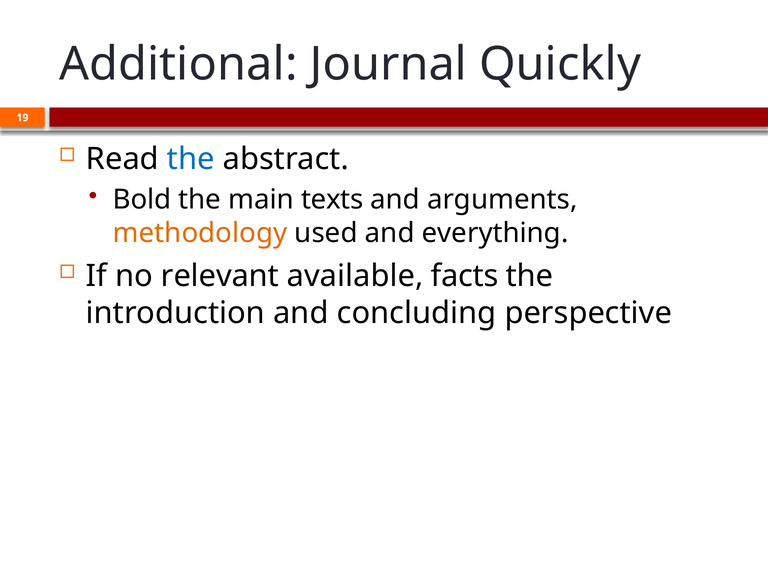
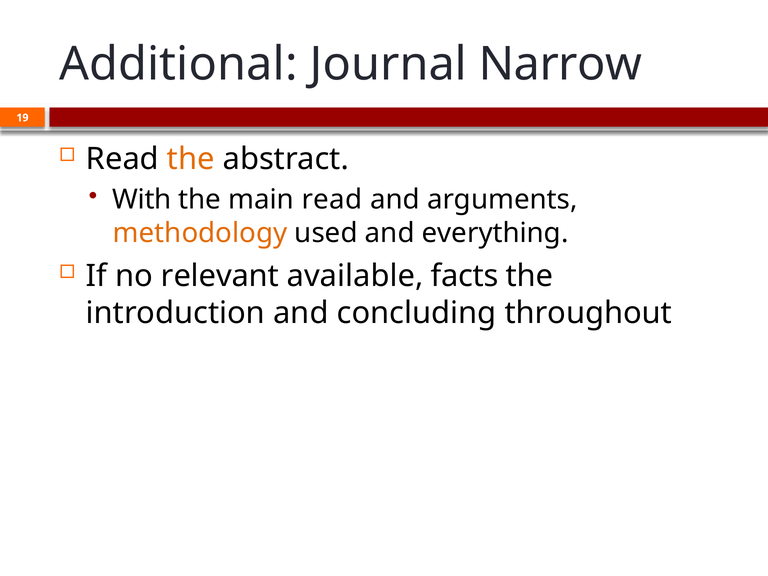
Quickly: Quickly -> Narrow
the at (191, 159) colour: blue -> orange
Bold: Bold -> With
main texts: texts -> read
perspective: perspective -> throughout
